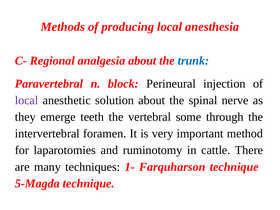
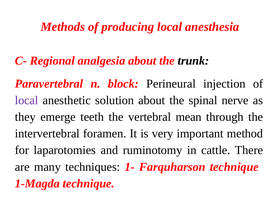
trunk colour: blue -> black
some: some -> mean
5-Magda: 5-Magda -> 1-Magda
